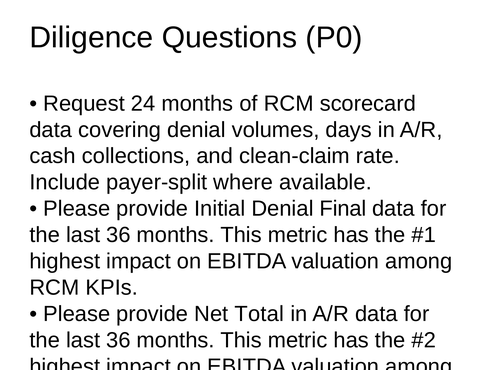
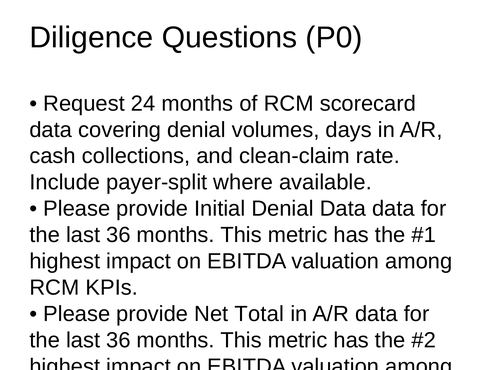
Denial Final: Final -> Data
